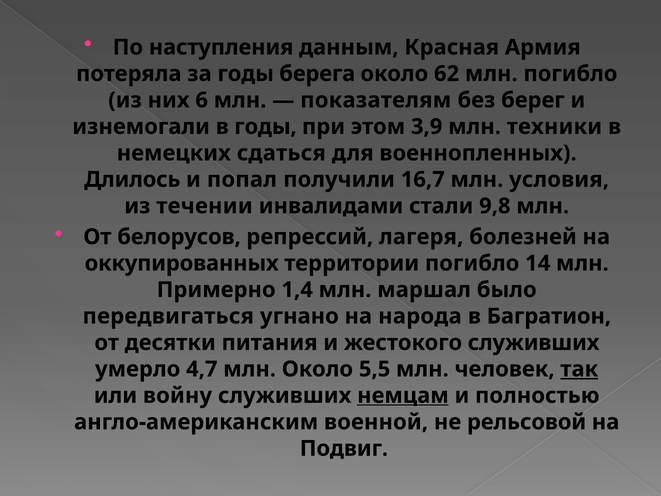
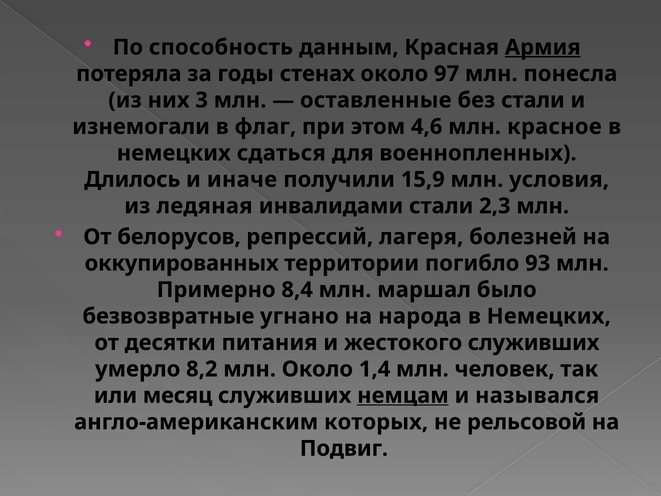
наступления: наступления -> способность
Армия underline: none -> present
берега: берега -> стенах
62: 62 -> 97
млн погибло: погибло -> понесла
6: 6 -> 3
показателям: показателям -> оставленные
без берег: берег -> стали
в годы: годы -> флаг
3,9: 3,9 -> 4,6
техники: техники -> красное
попал: попал -> иначе
16,7: 16,7 -> 15,9
течении: течении -> ледяная
9,8: 9,8 -> 2,3
14: 14 -> 93
1,4: 1,4 -> 8,4
передвигаться: передвигаться -> безвозвратные
Багратион: Багратион -> Немецких
4,7: 4,7 -> 8,2
5,5: 5,5 -> 1,4
так underline: present -> none
войну: войну -> месяц
полностью: полностью -> назывался
военной: военной -> которых
